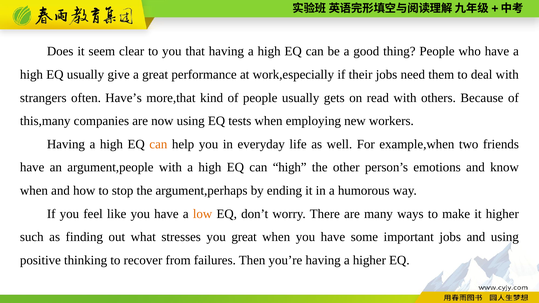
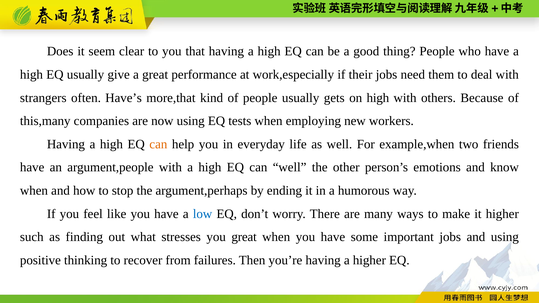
on read: read -> high
can high: high -> well
low colour: orange -> blue
